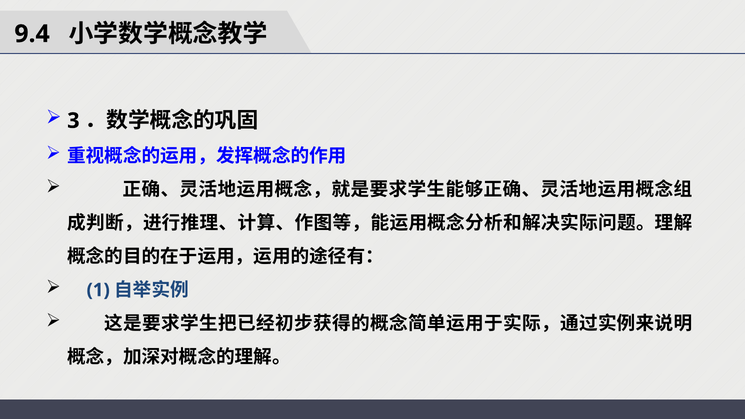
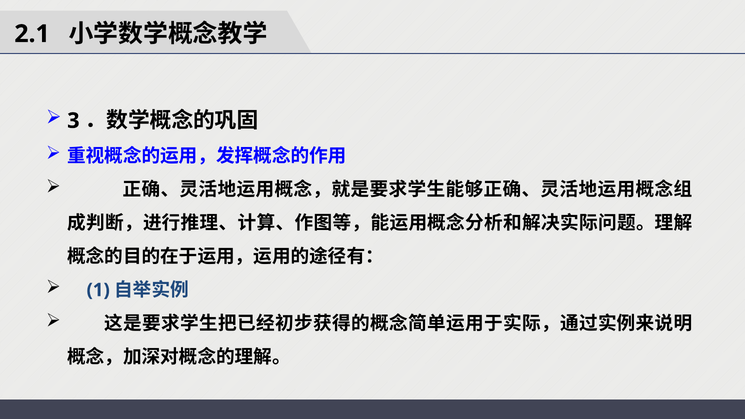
9.4: 9.4 -> 2.1
